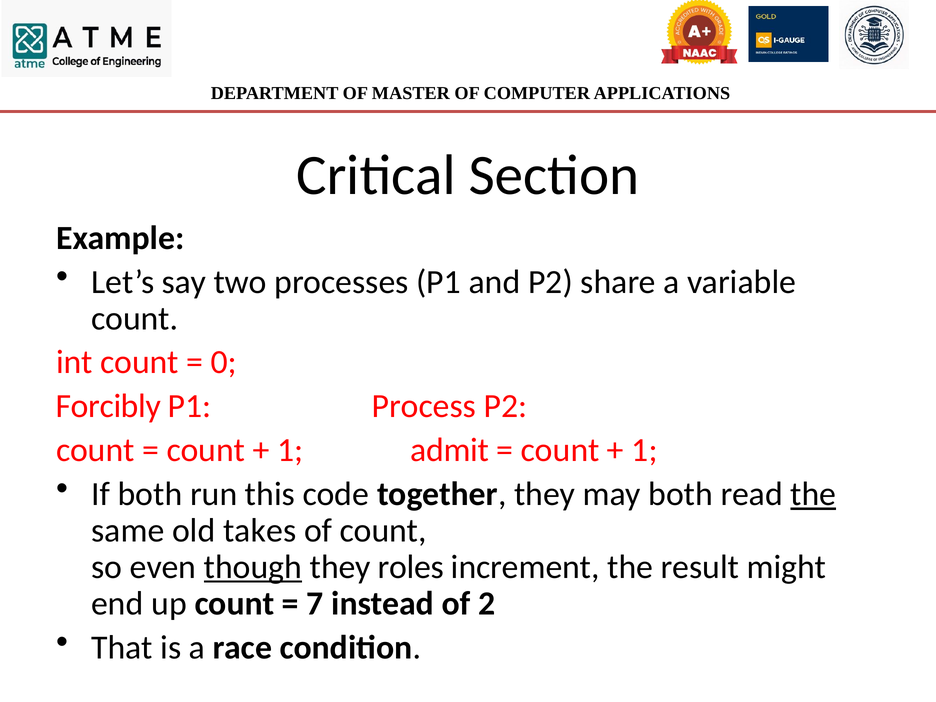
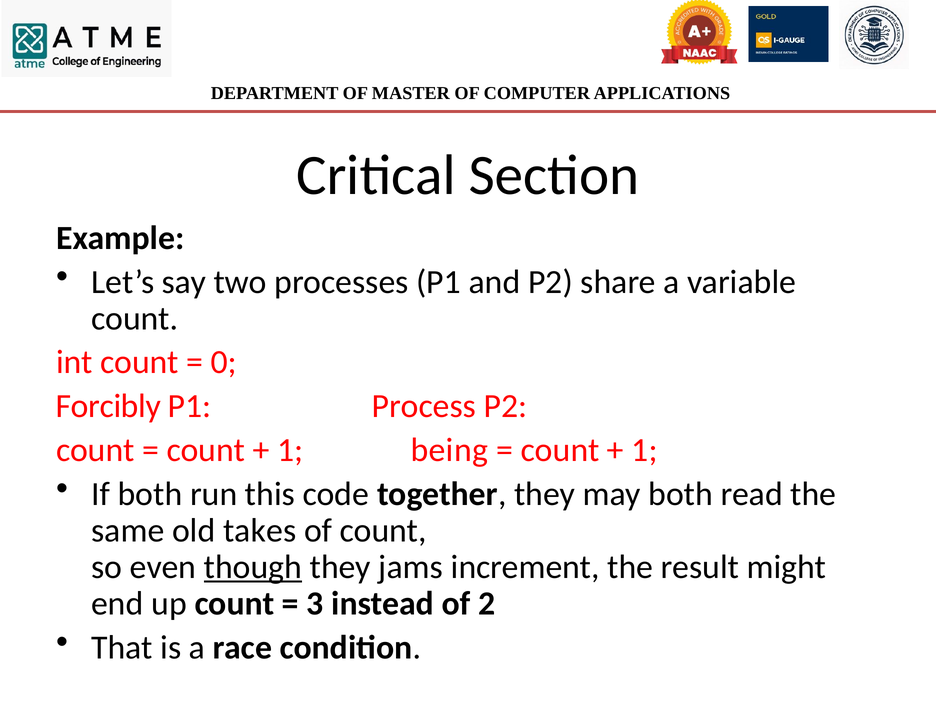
admit: admit -> being
the at (813, 494) underline: present -> none
roles: roles -> jams
7: 7 -> 3
